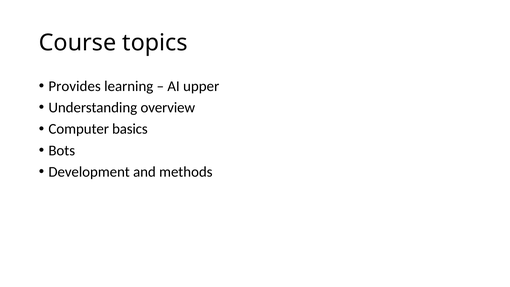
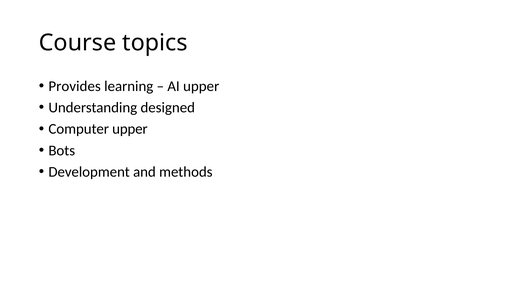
overview: overview -> designed
Computer basics: basics -> upper
